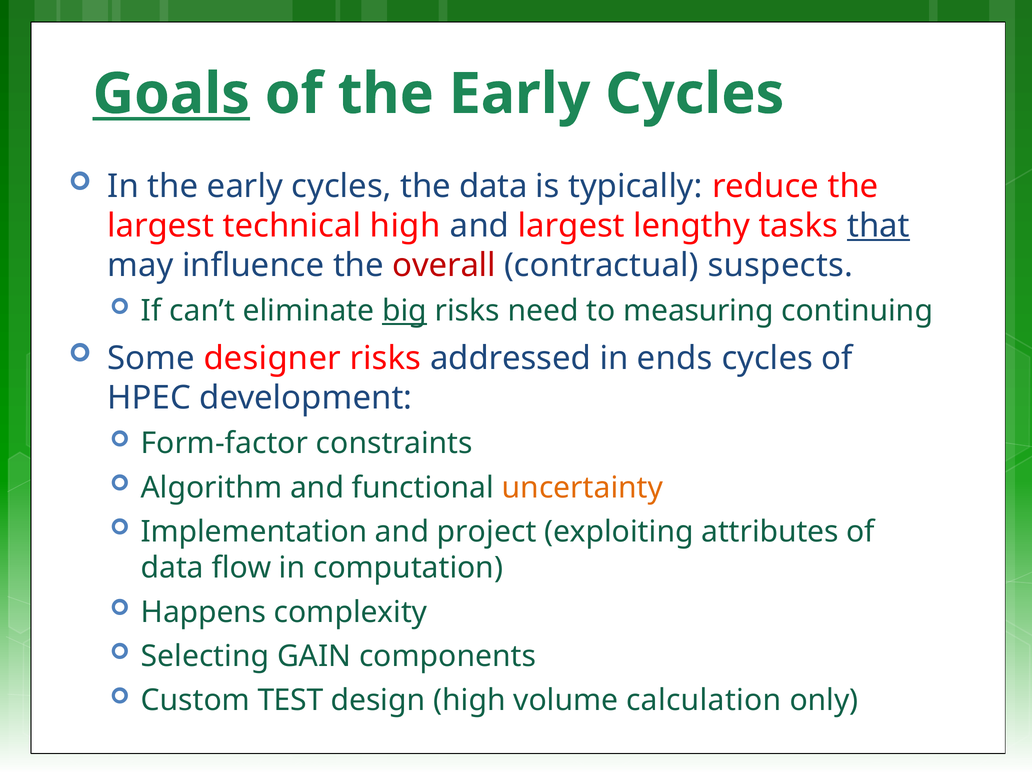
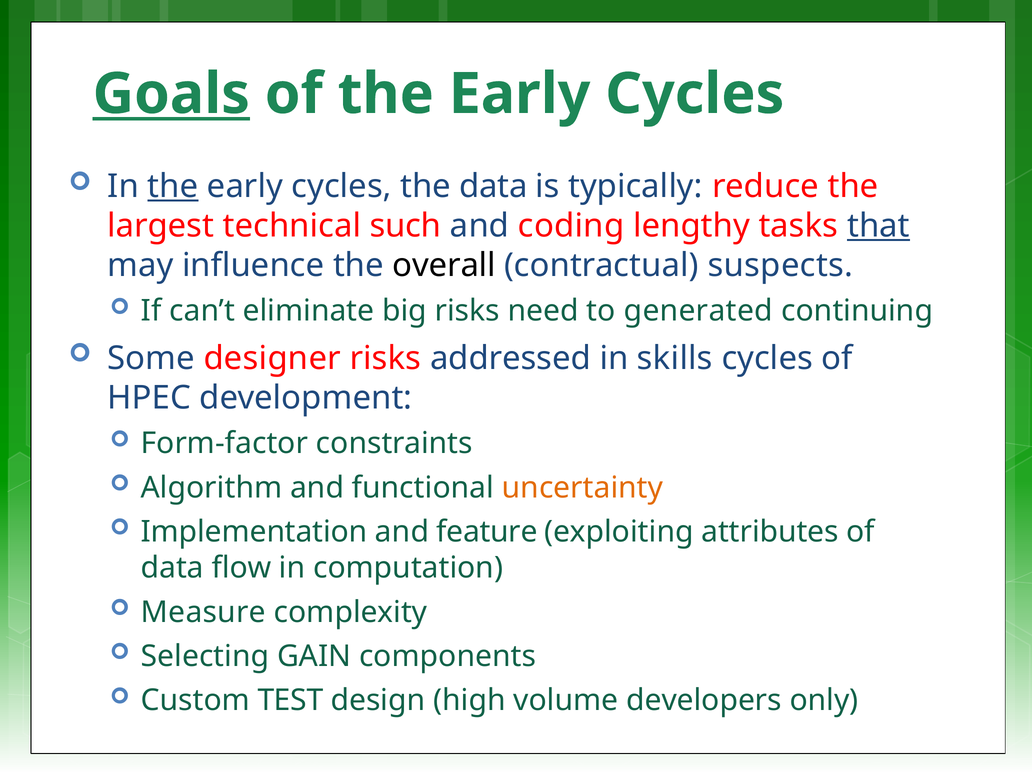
the at (173, 186) underline: none -> present
technical high: high -> such
and largest: largest -> coding
overall colour: red -> black
big underline: present -> none
measuring: measuring -> generated
ends: ends -> skills
project: project -> feature
Happens: Happens -> Measure
calculation: calculation -> developers
